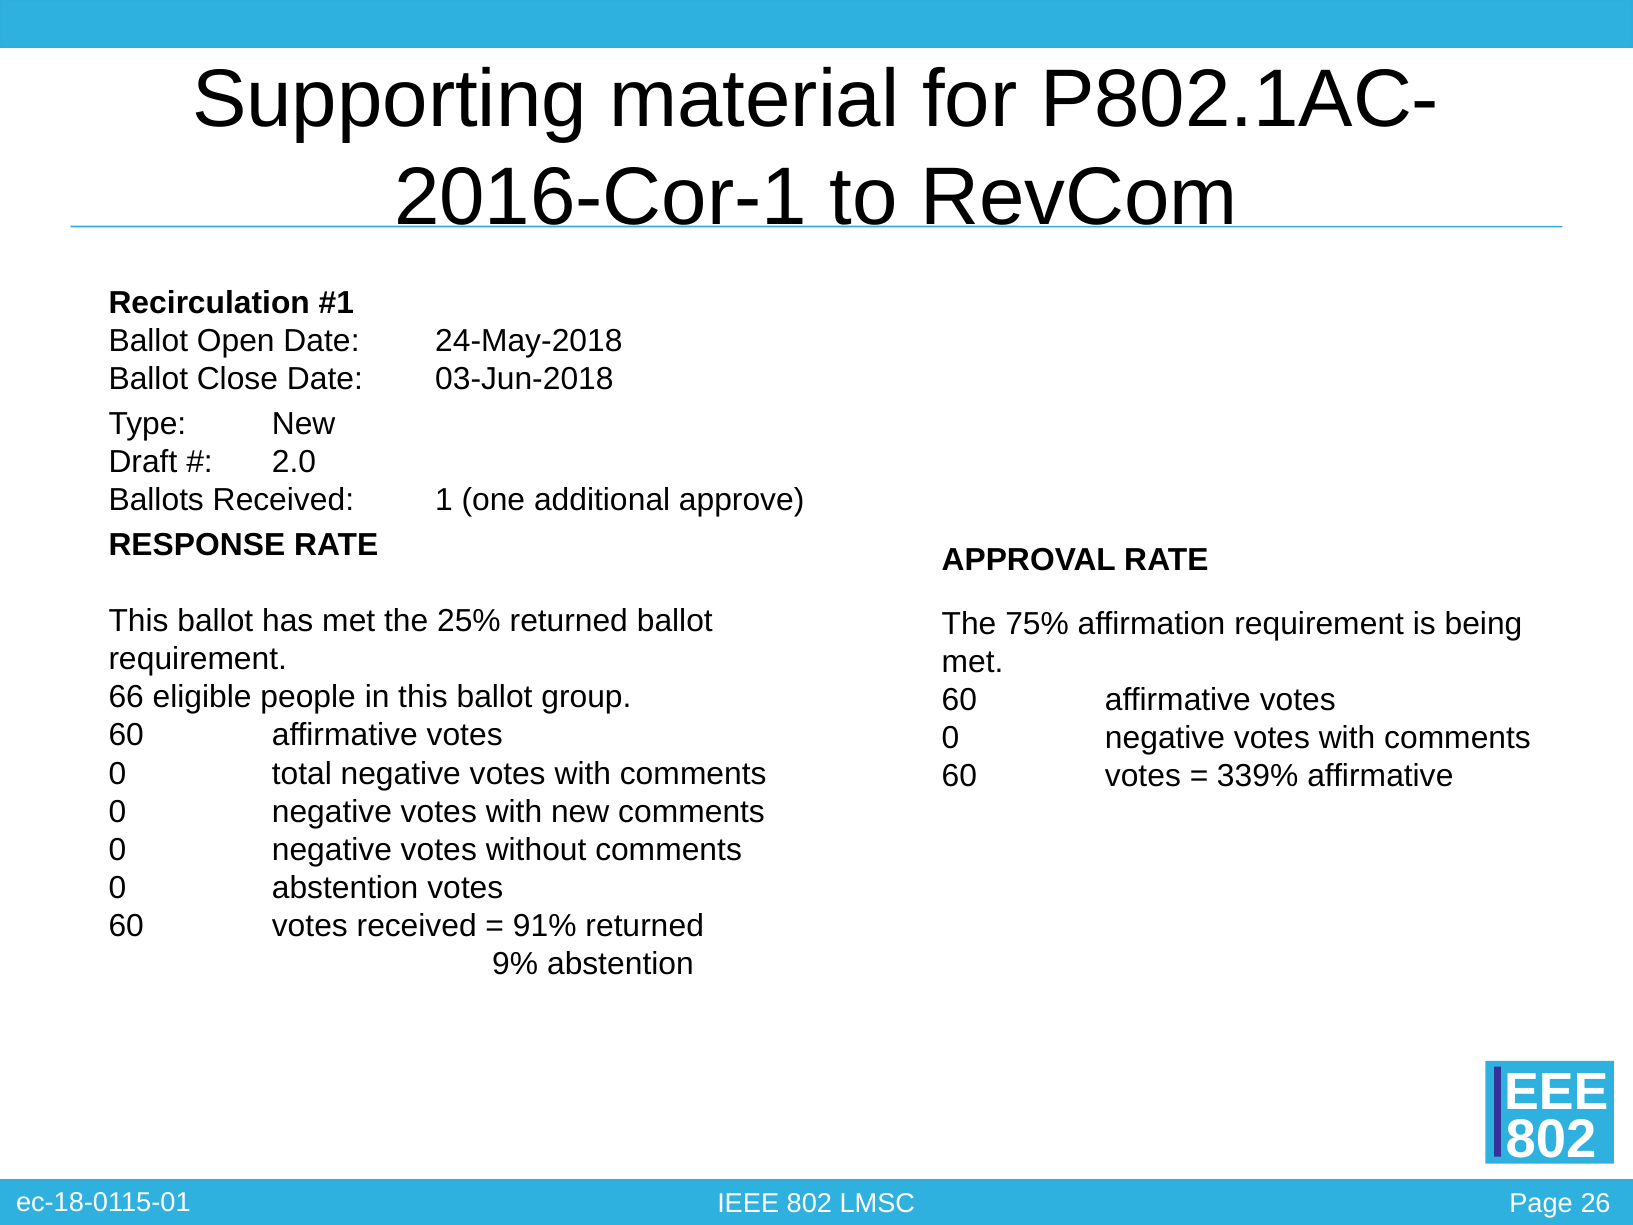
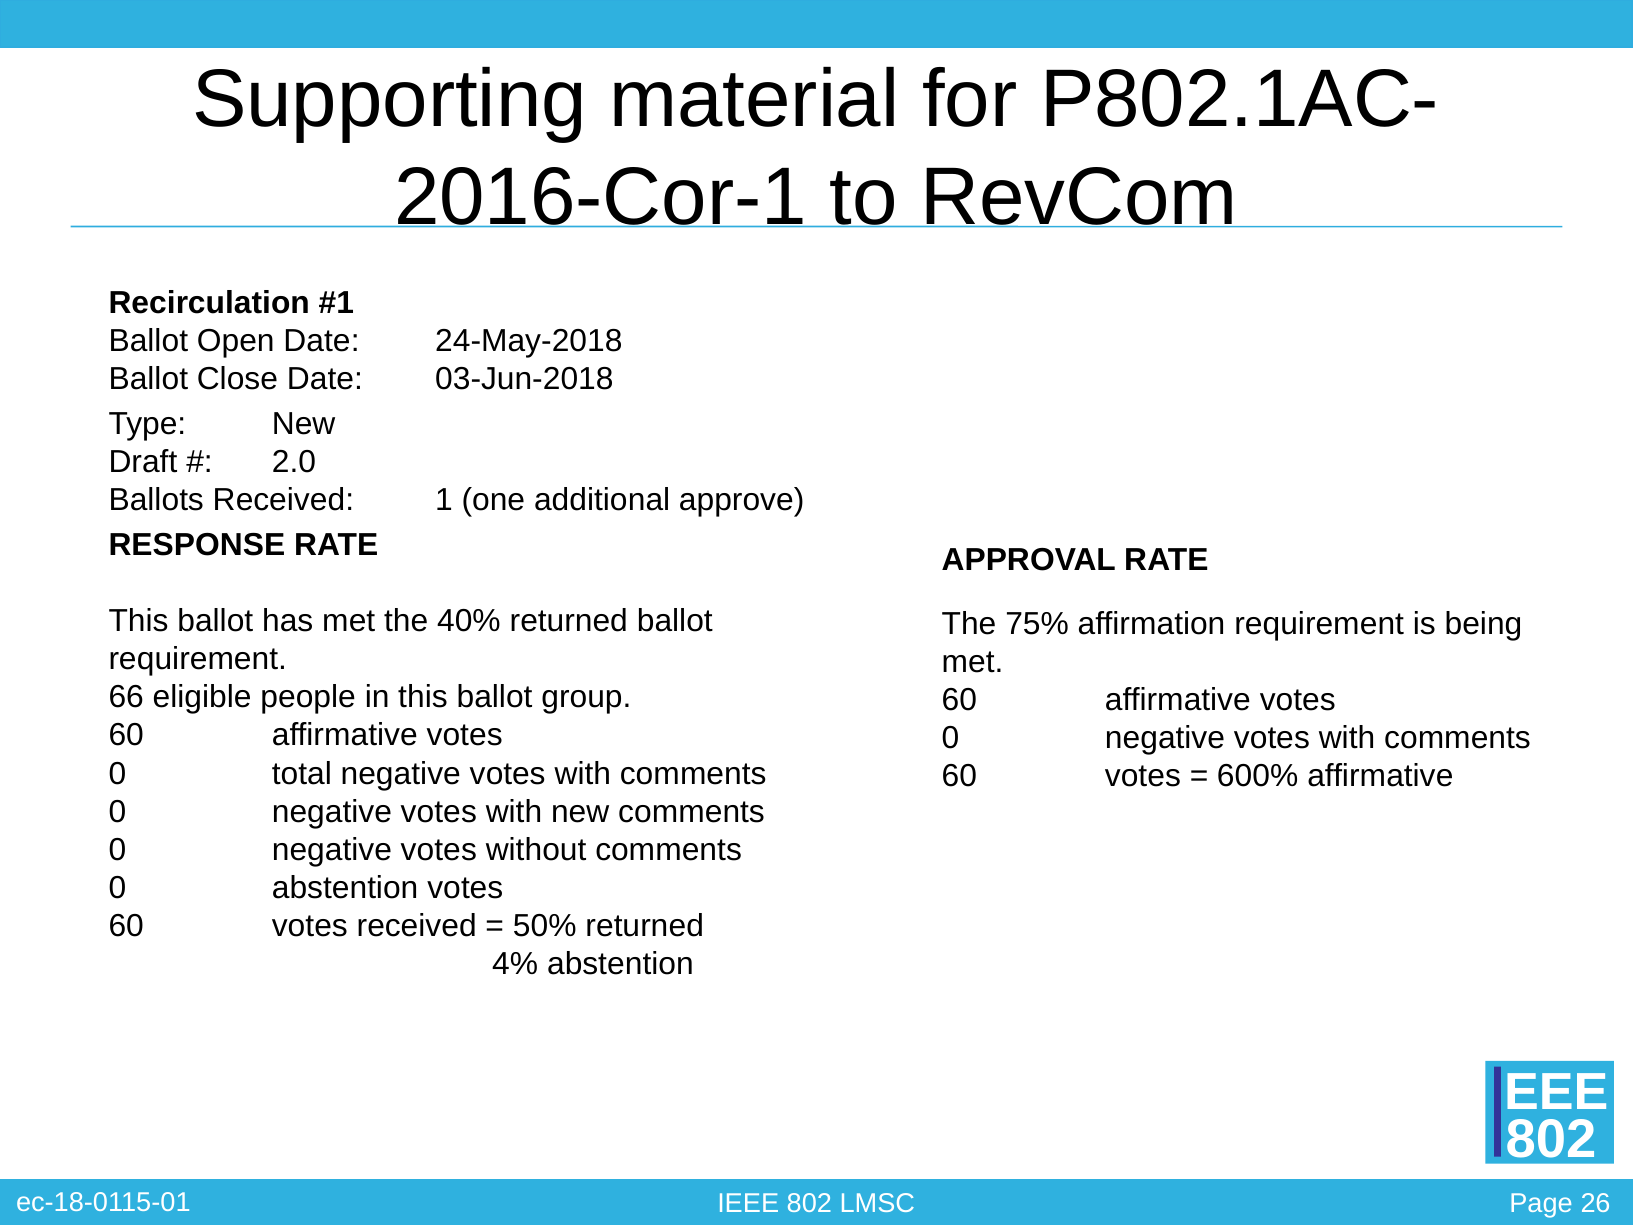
25%: 25% -> 40%
339%: 339% -> 600%
91%: 91% -> 50%
9%: 9% -> 4%
